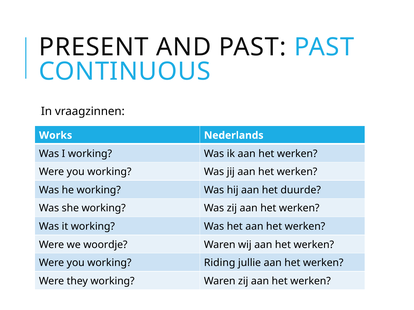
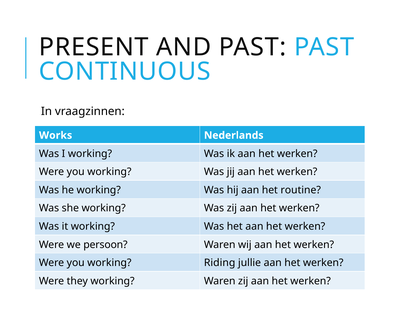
duurde: duurde -> routine
woordje: woordje -> persoon
